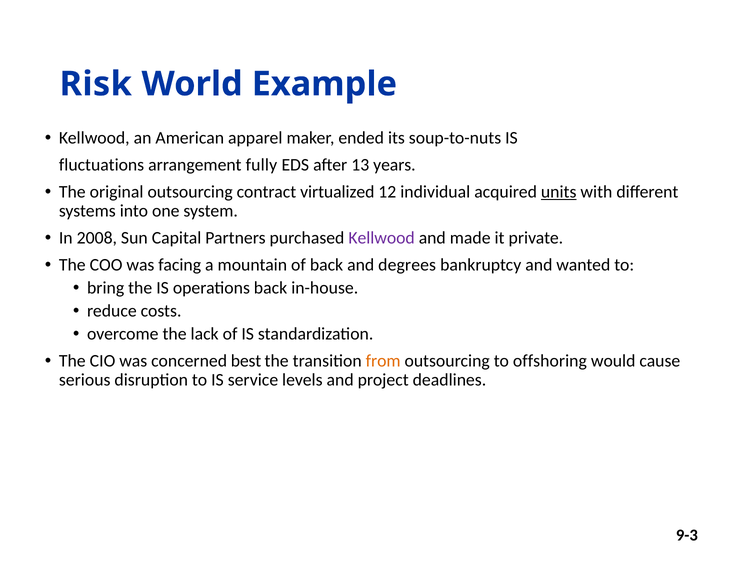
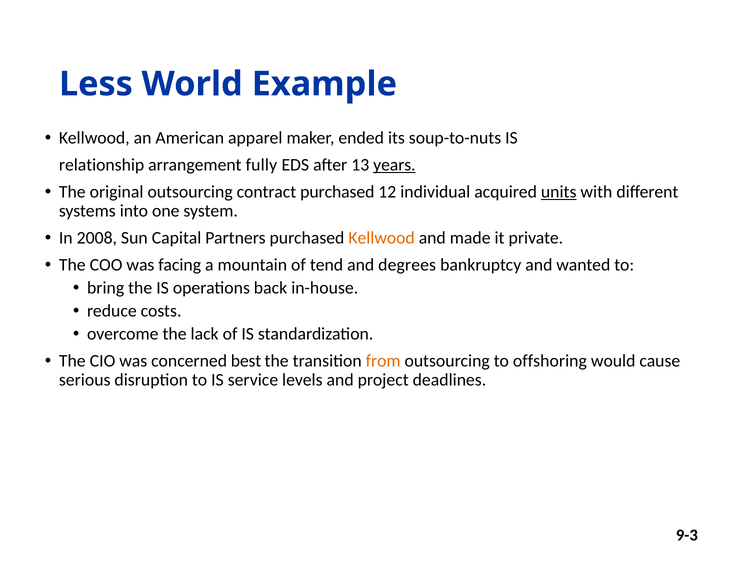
Risk: Risk -> Less
fluctuations: fluctuations -> relationship
years underline: none -> present
contract virtualized: virtualized -> purchased
Kellwood at (382, 238) colour: purple -> orange
of back: back -> tend
